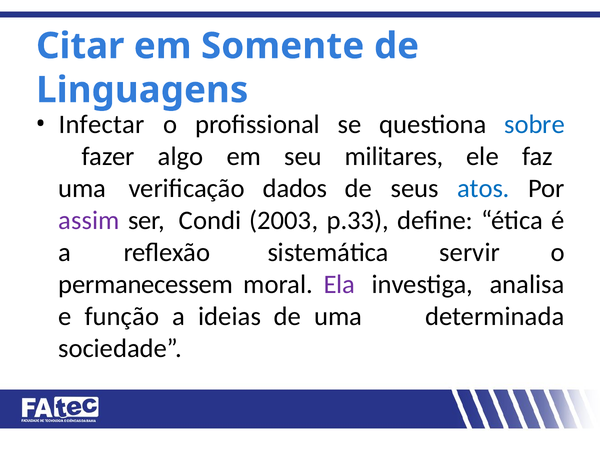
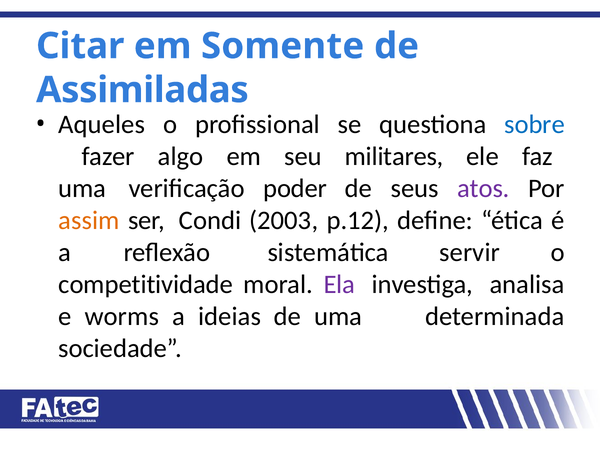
Linguagens: Linguagens -> Assimiladas
Infectar: Infectar -> Aqueles
dados: dados -> poder
atos colour: blue -> purple
assim colour: purple -> orange
p.33: p.33 -> p.12
permanecessem: permanecessem -> competitividade
função: função -> worms
